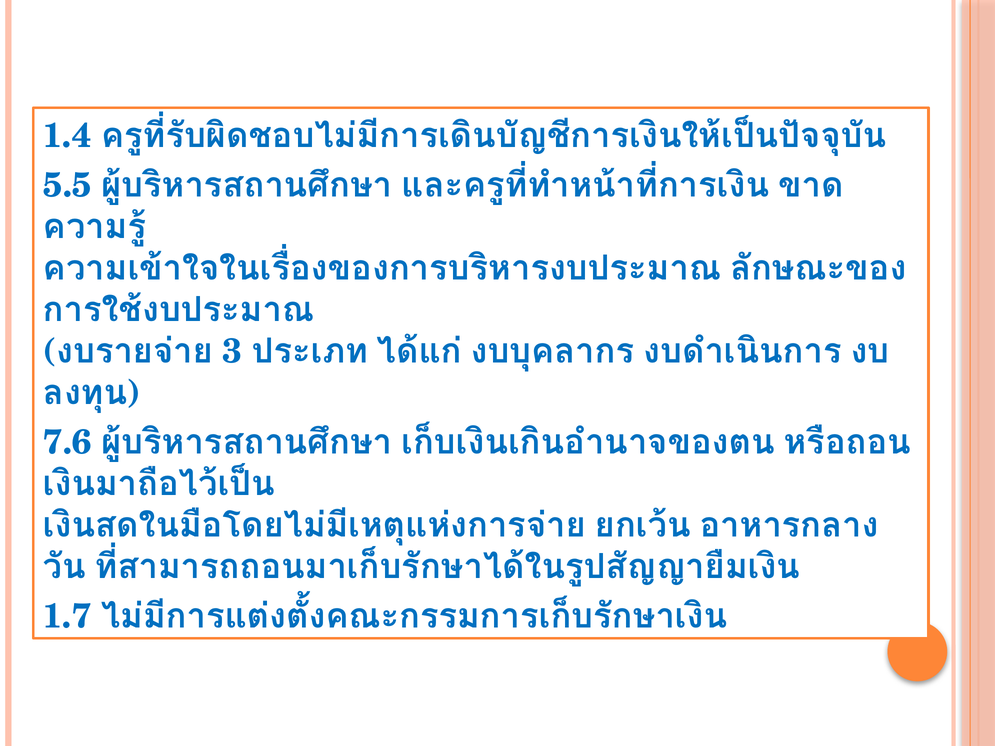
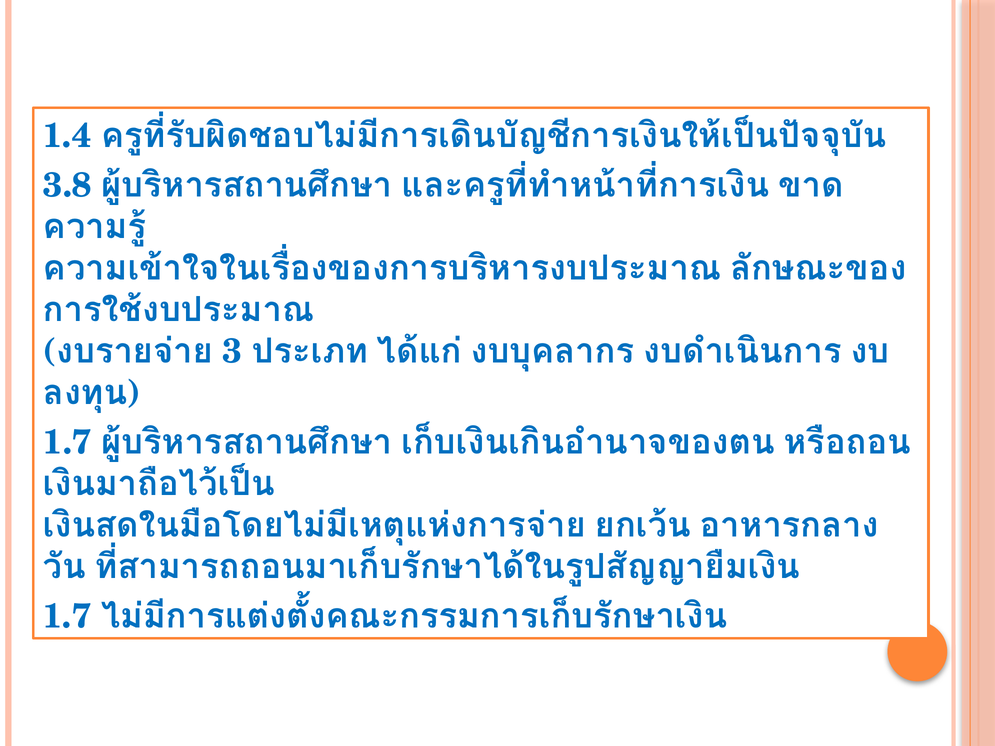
5.5: 5.5 -> 3.8
7.6 at (67, 443): 7.6 -> 1.7
